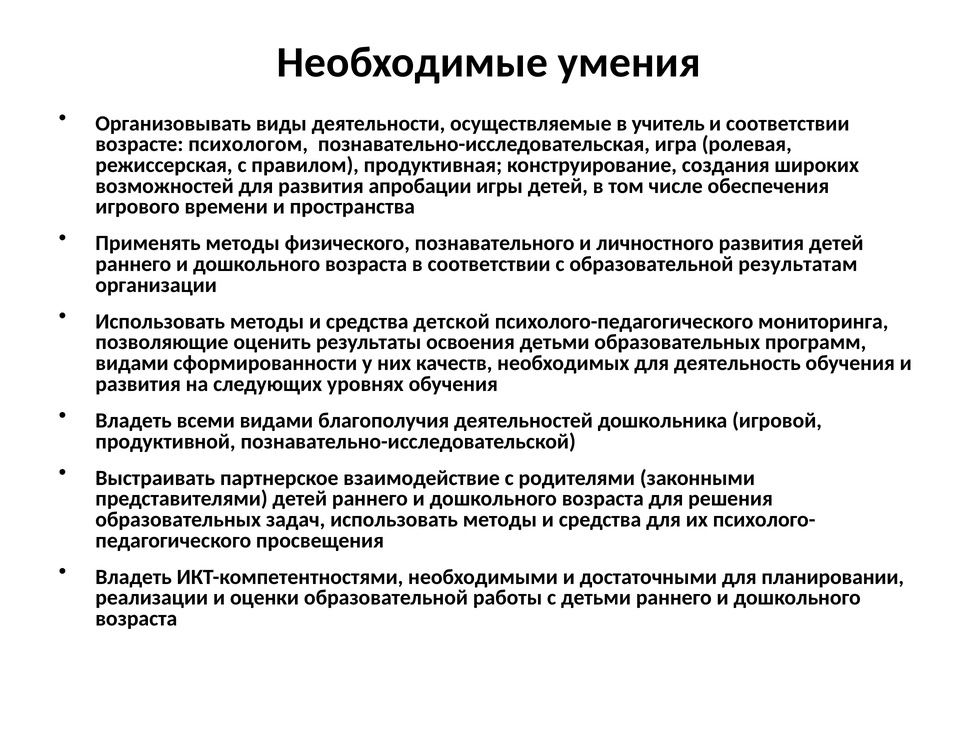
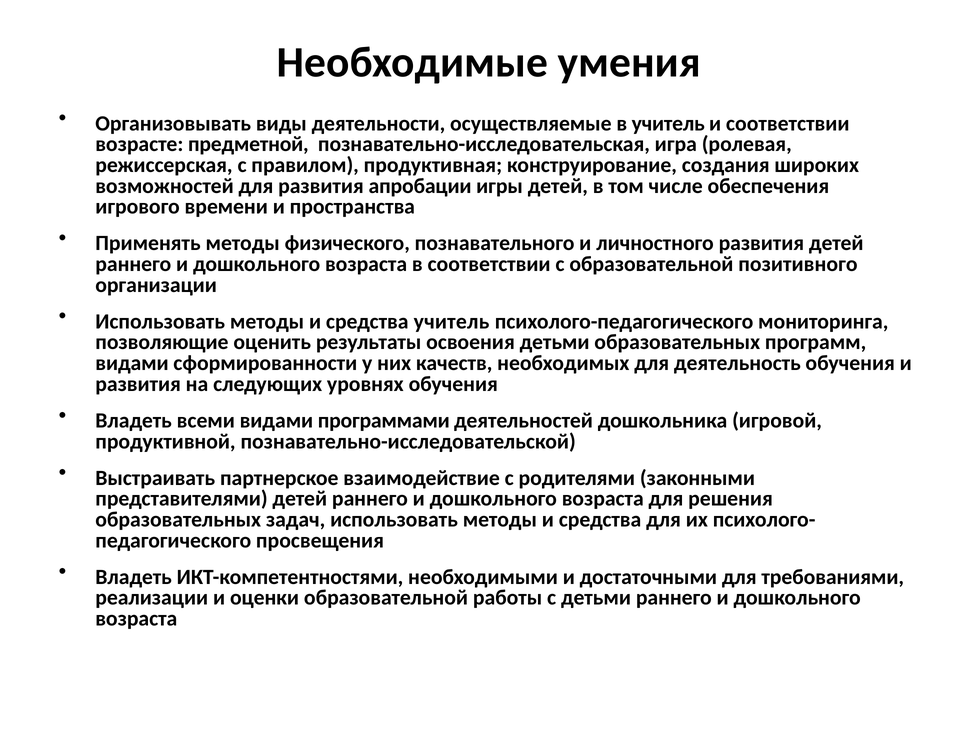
психологом: психологом -> предметной
результатам: результатам -> позитивного
средства детской: детской -> учитель
благополучия: благополучия -> программами
планировании: планировании -> требованиями
